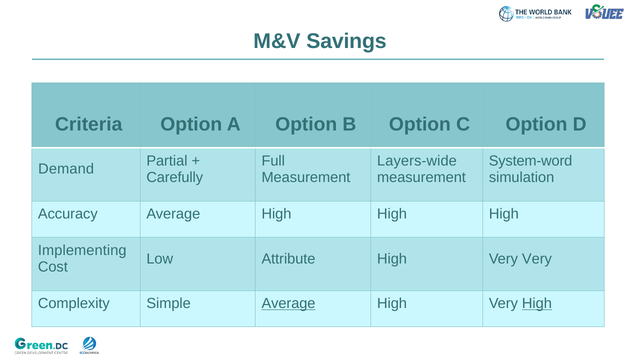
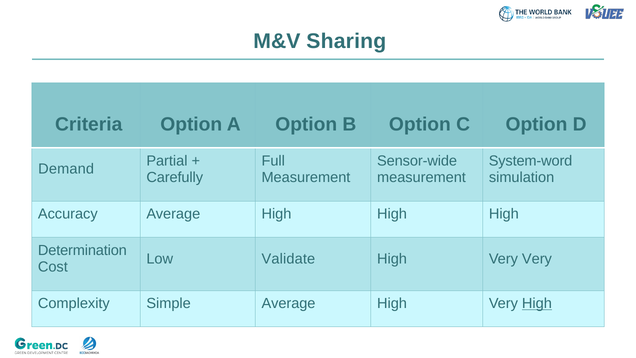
Savings: Savings -> Sharing
Layers-wide: Layers-wide -> Sensor-wide
Implementing: Implementing -> Determination
Attribute: Attribute -> Validate
Average at (289, 303) underline: present -> none
